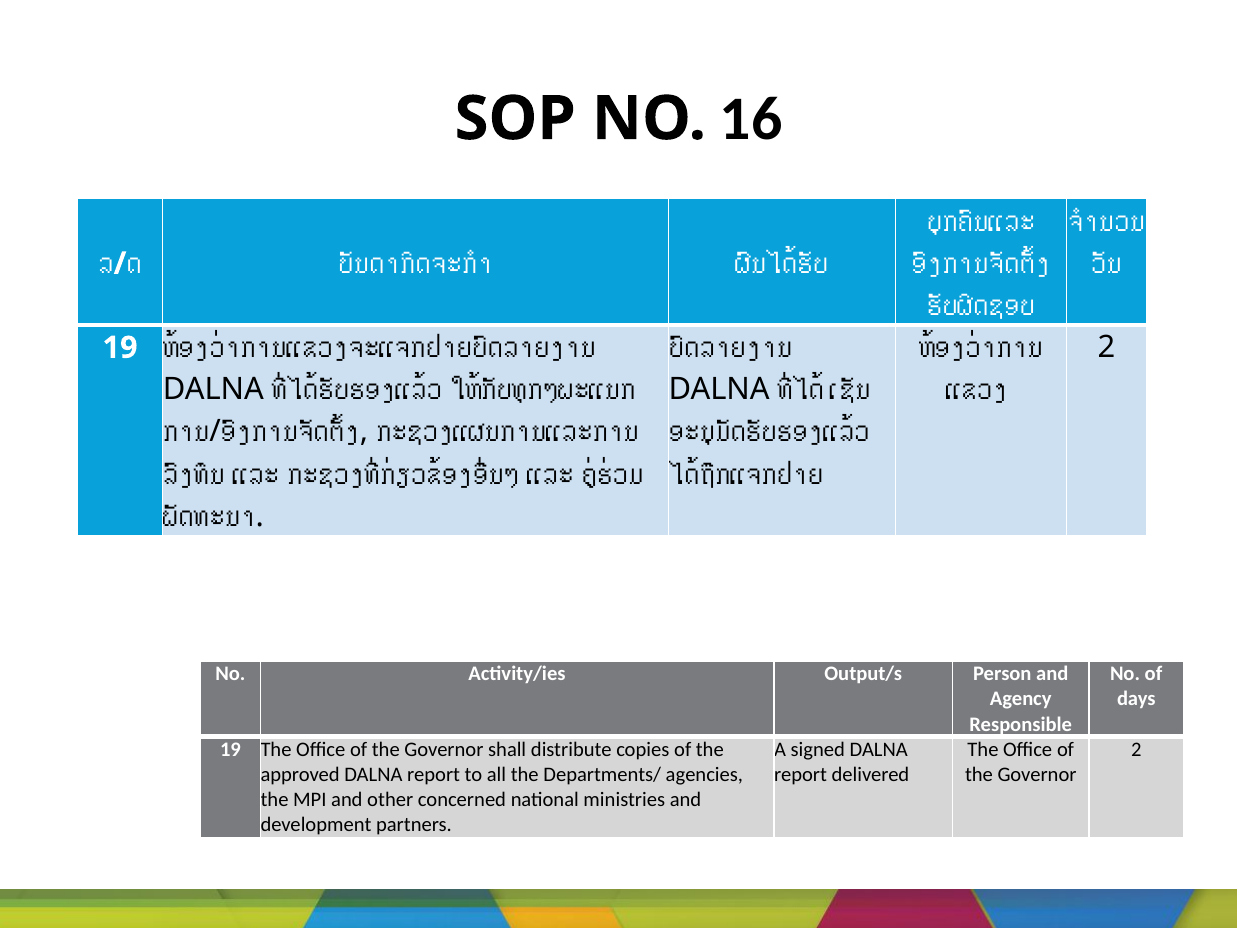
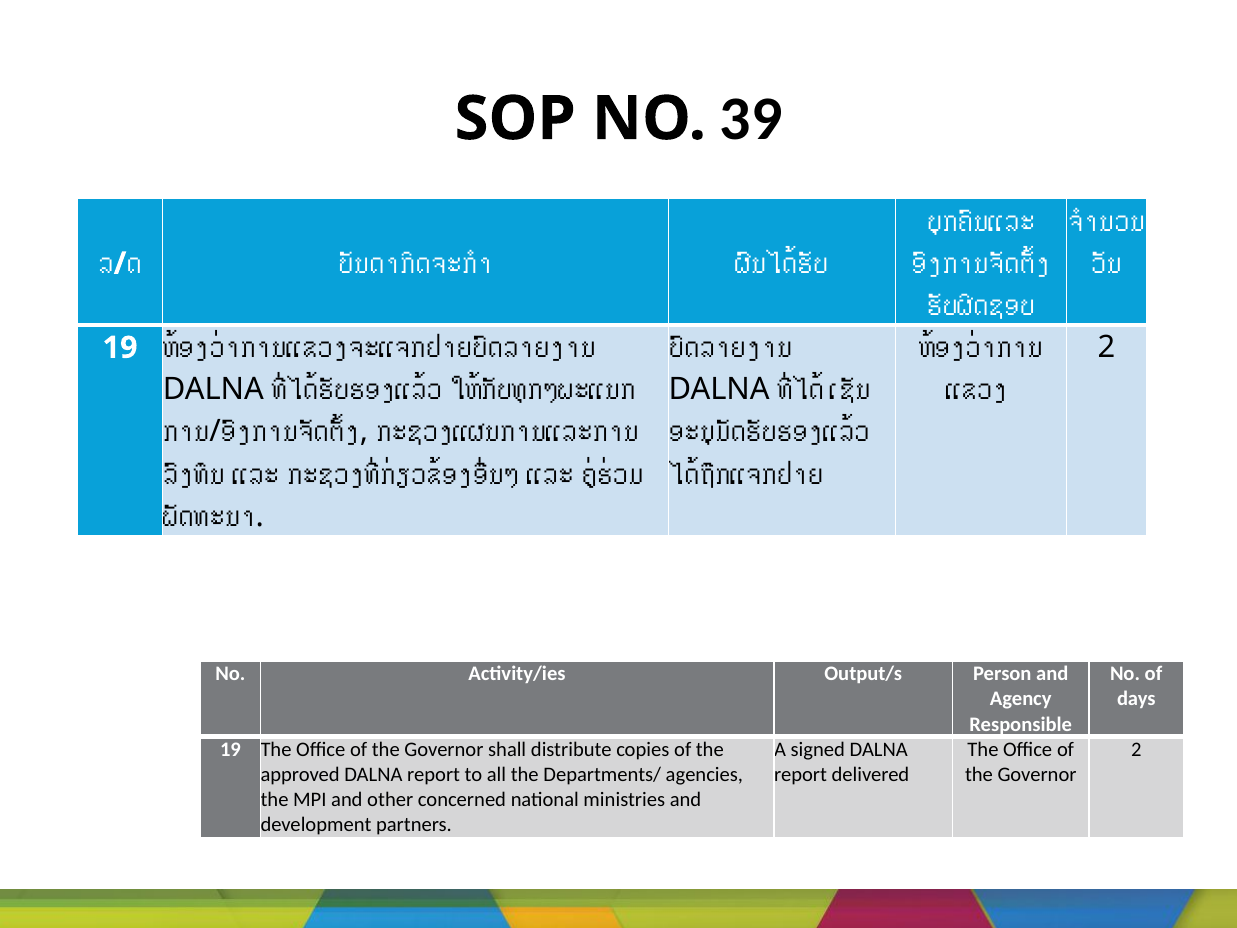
16: 16 -> 39
